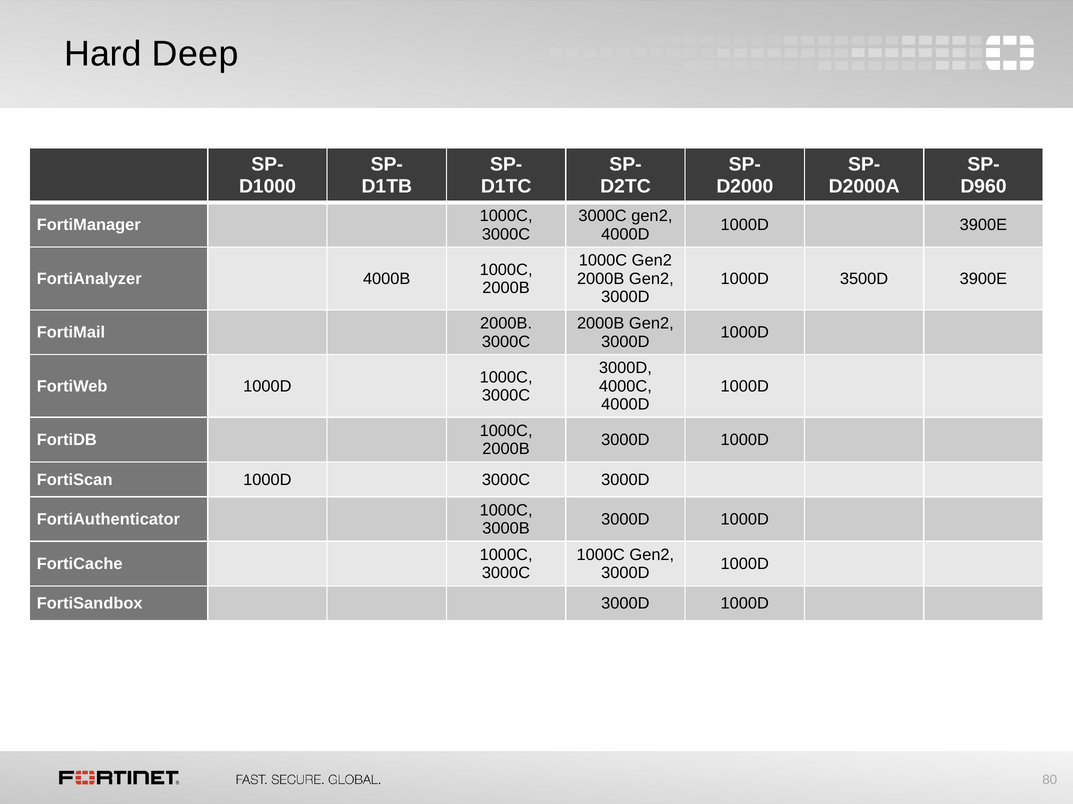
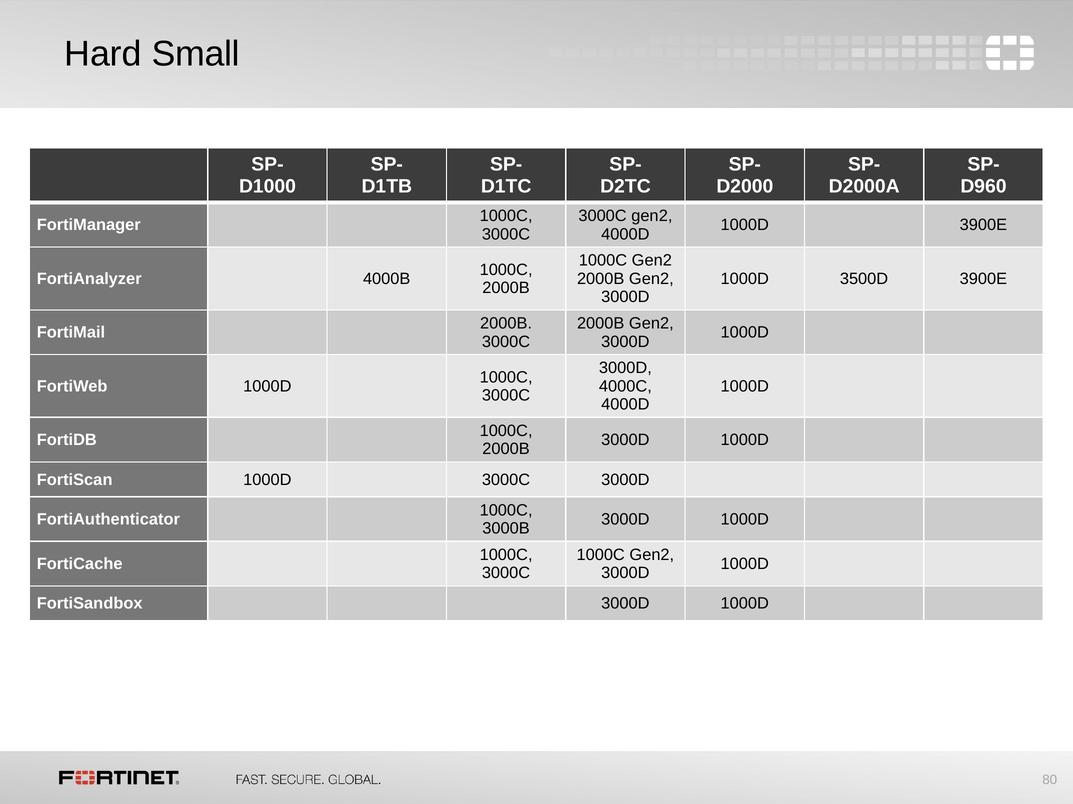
Deep: Deep -> Small
